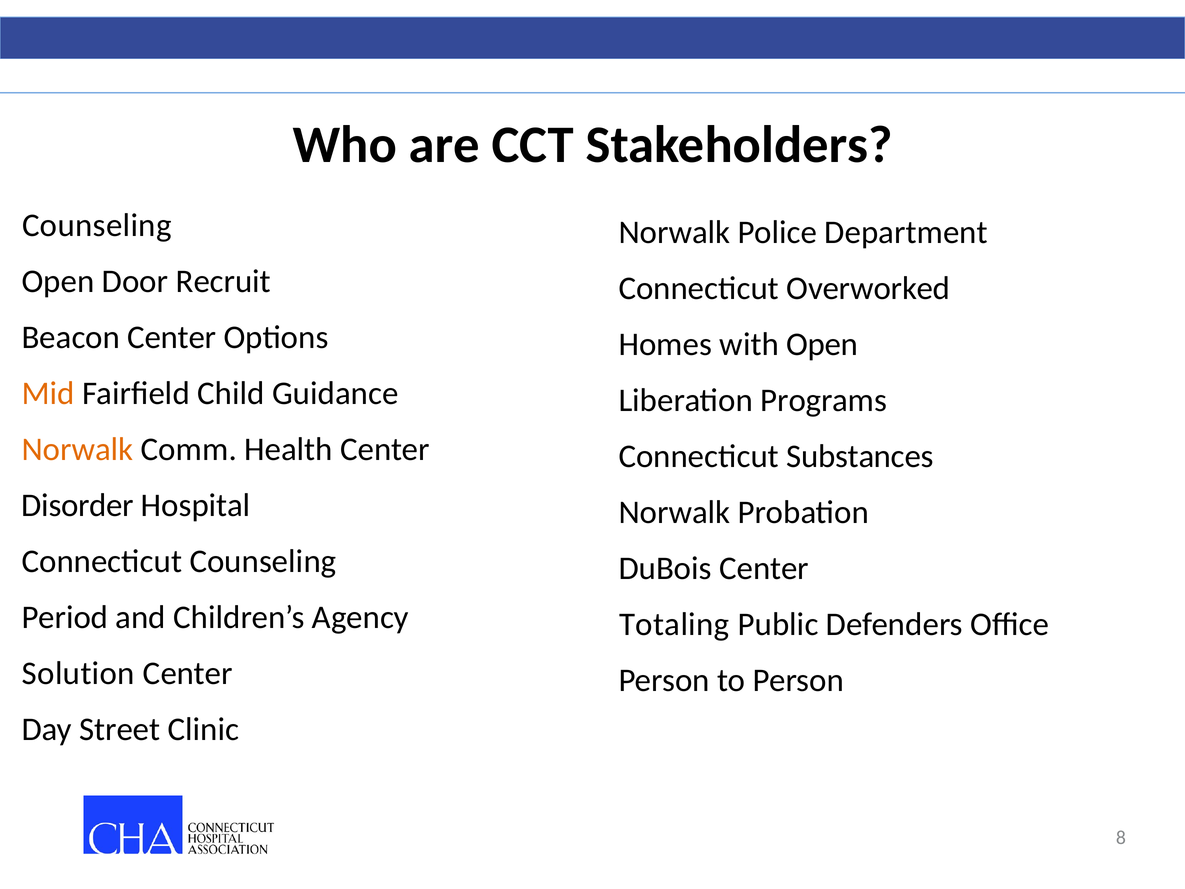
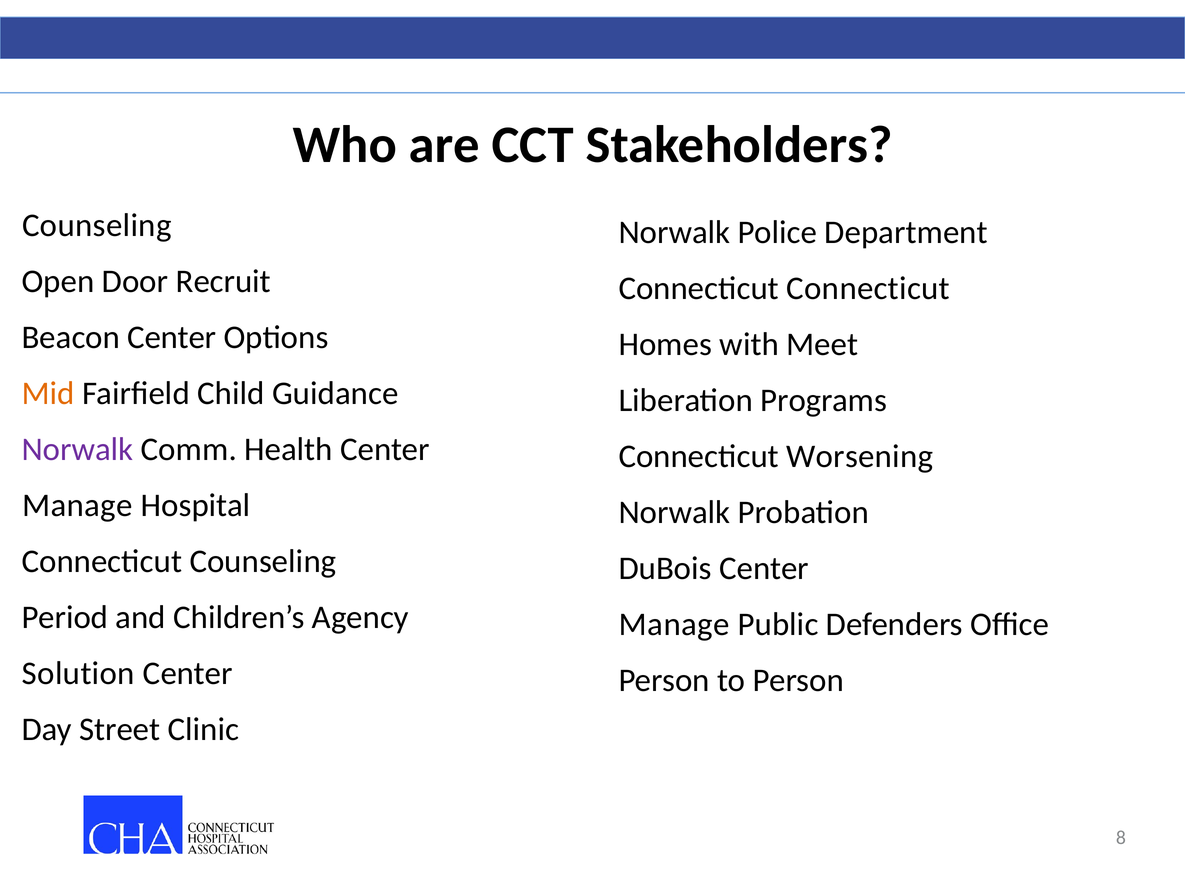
Connecticut Overworked: Overworked -> Connecticut
with Open: Open -> Meet
Norwalk at (77, 449) colour: orange -> purple
Substances: Substances -> Worsening
Disorder at (78, 505): Disorder -> Manage
Totaling at (674, 624): Totaling -> Manage
